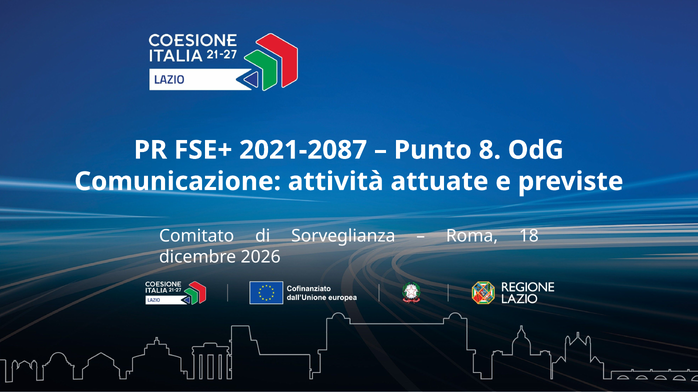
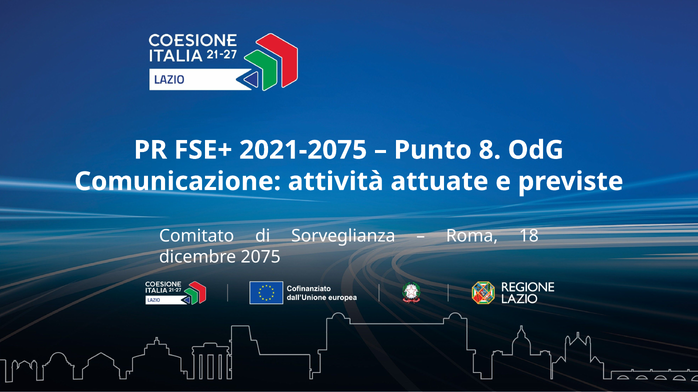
2021-2087: 2021-2087 -> 2021-2075
2026: 2026 -> 2075
